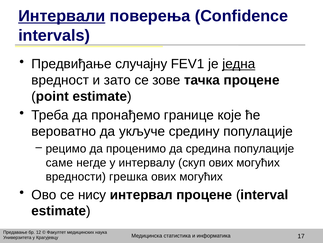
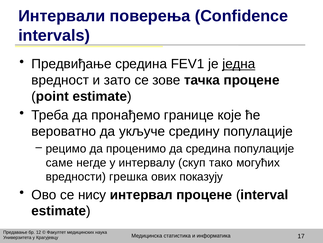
Интервали underline: present -> none
Предвиђање случајну: случајну -> средина
скуп ових: ових -> тако
могућих at (201, 176): могућих -> показују
